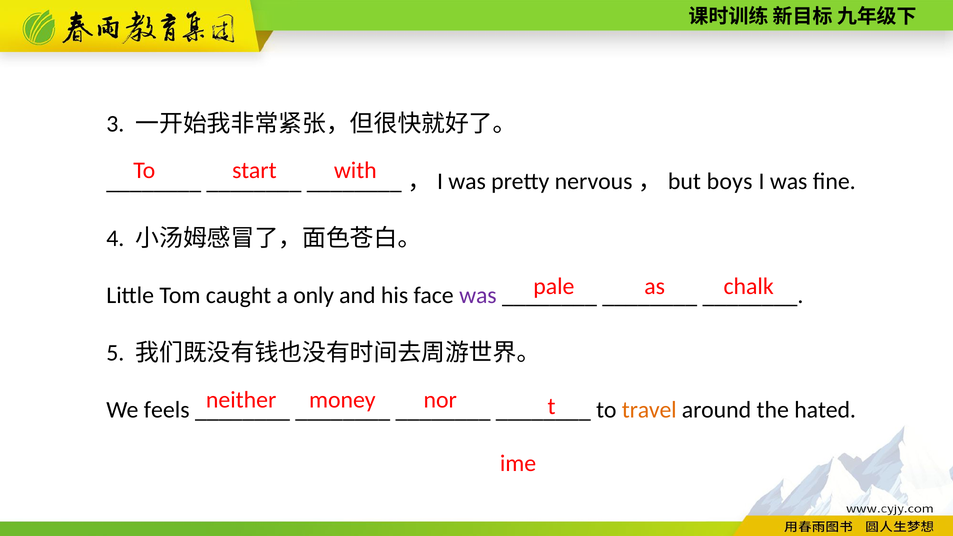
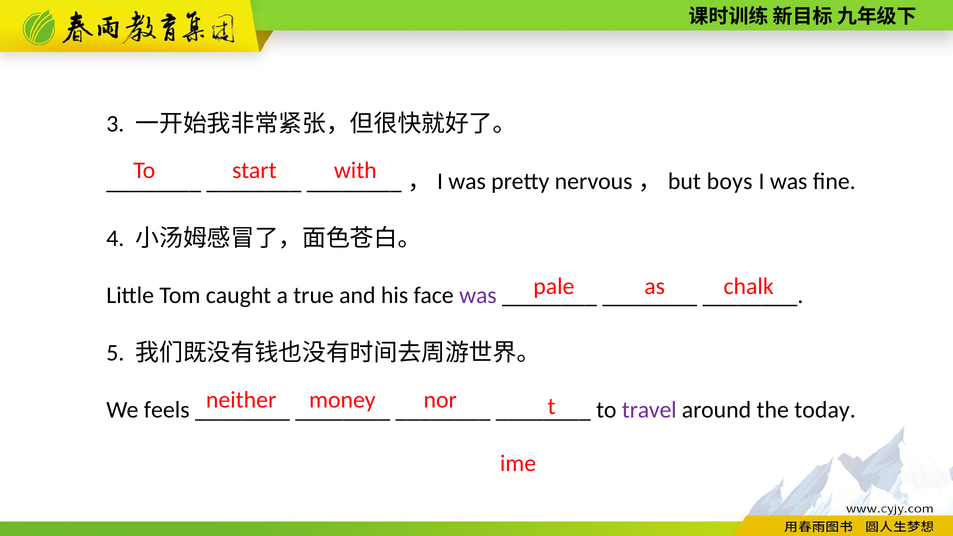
only: only -> true
travel colour: orange -> purple
hated: hated -> today
